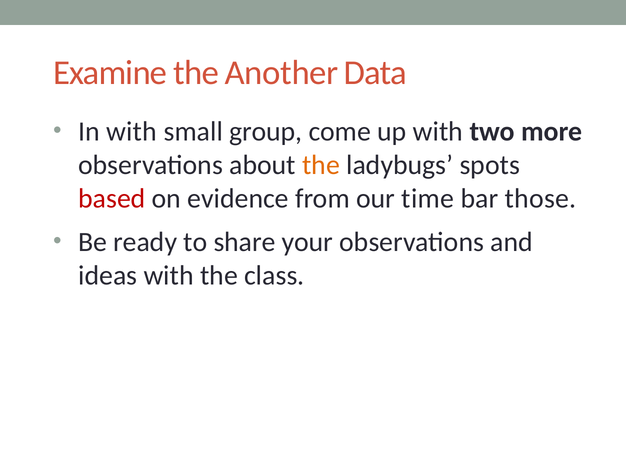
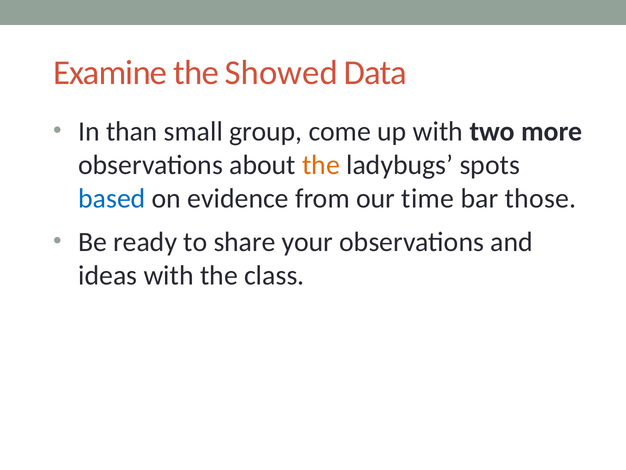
Another: Another -> Showed
In with: with -> than
based colour: red -> blue
